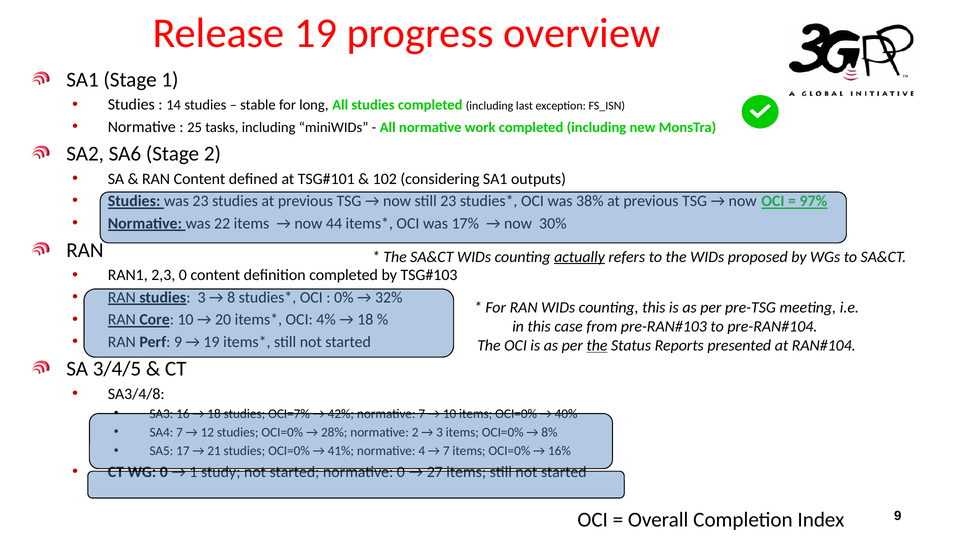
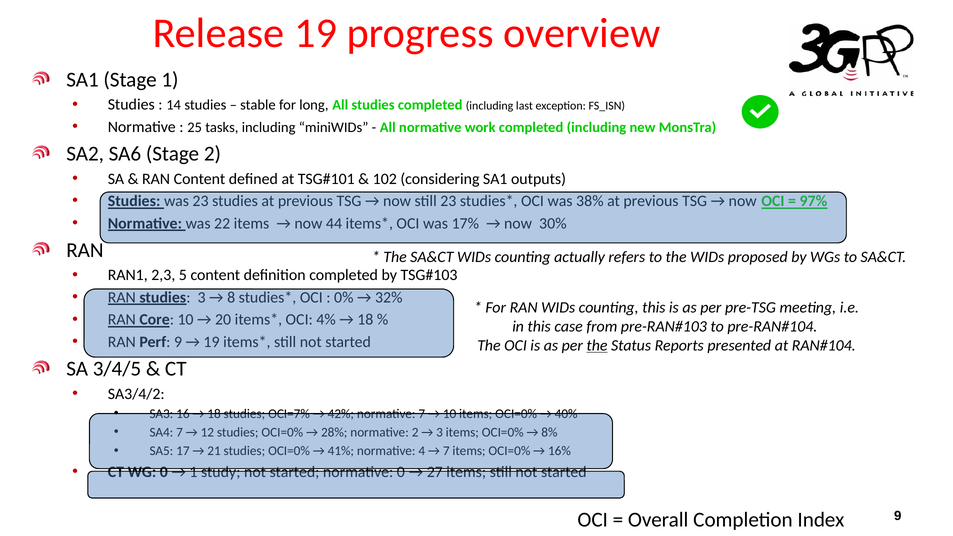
actually underline: present -> none
2,3 0: 0 -> 5
SA3/4/8: SA3/4/8 -> SA3/4/2
